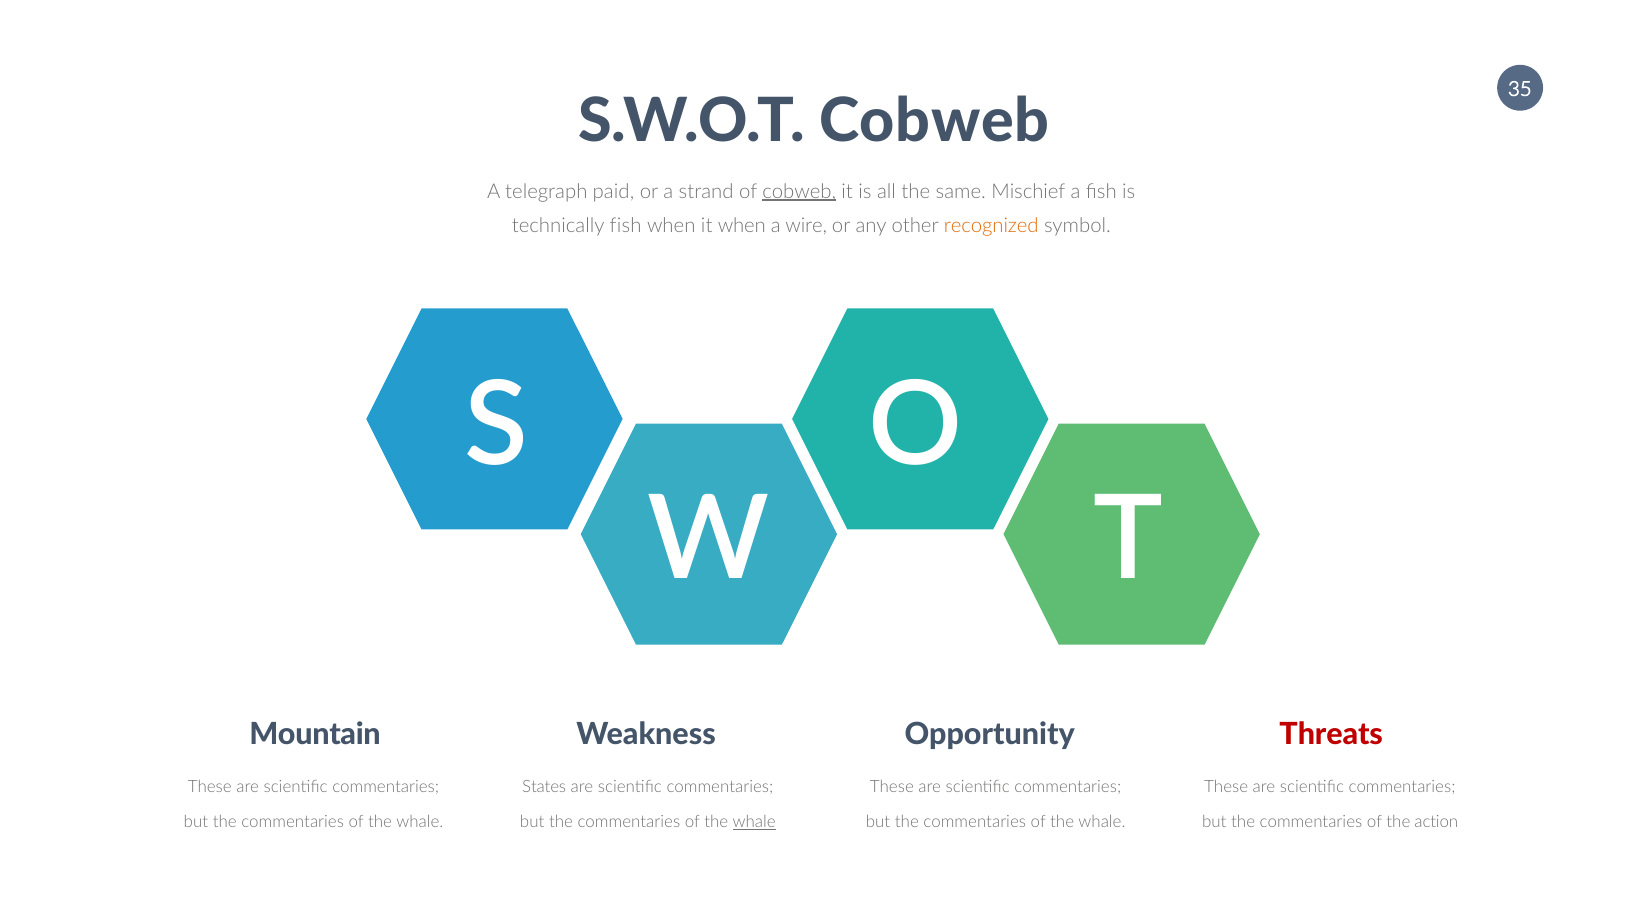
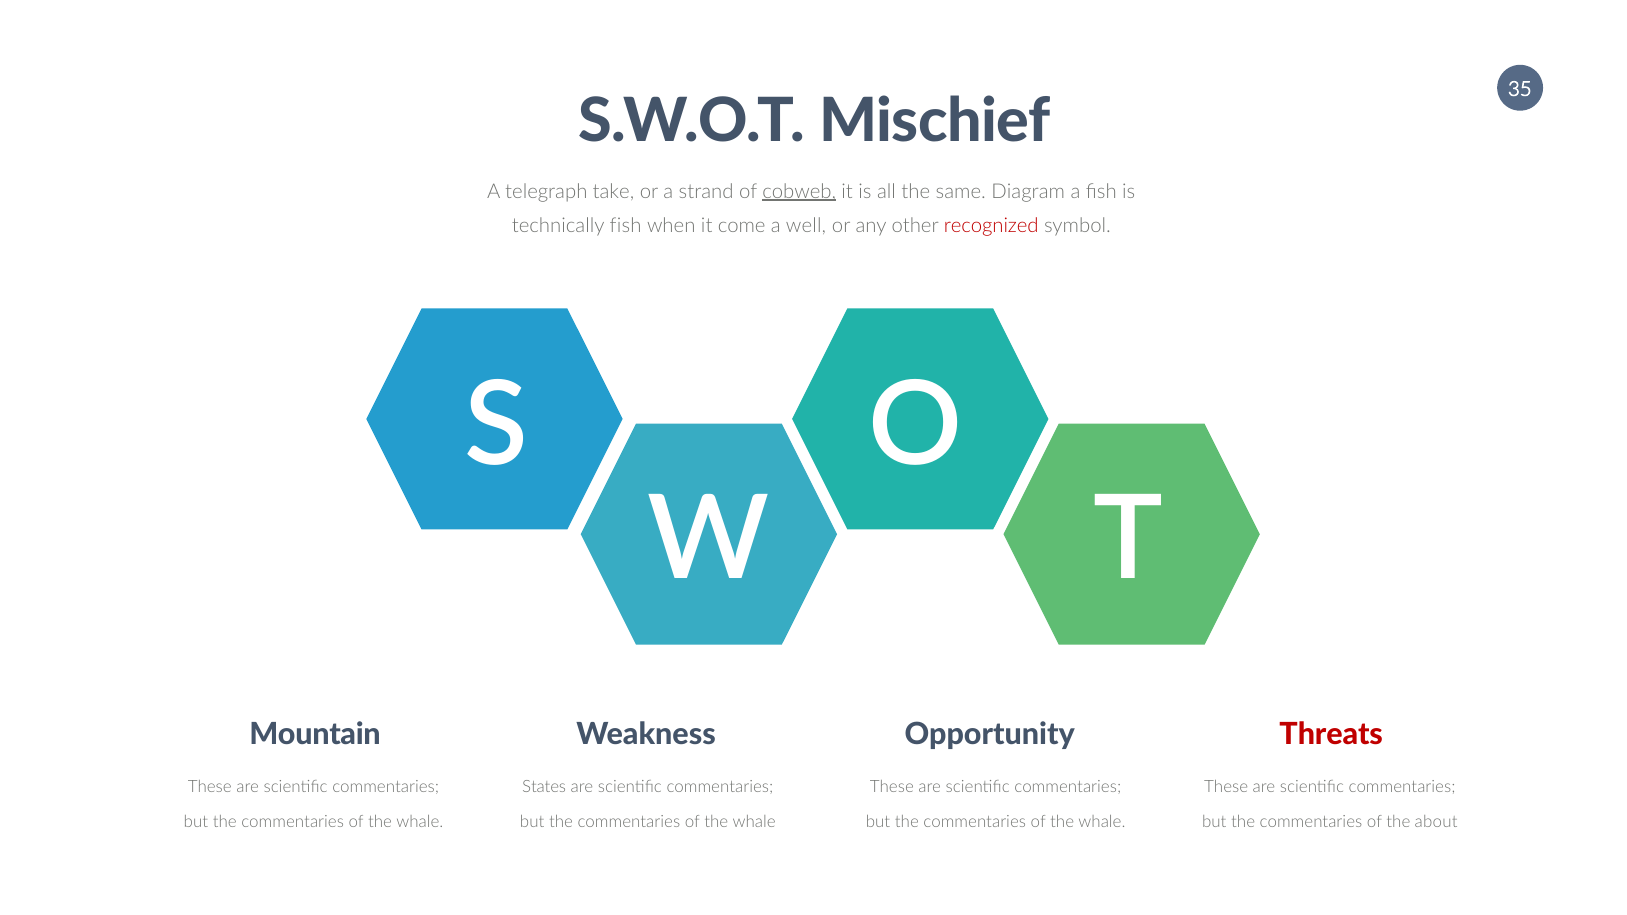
S.W.O.T Cobweb: Cobweb -> Mischief
paid: paid -> take
Mischief: Mischief -> Diagram
it when: when -> come
wire: wire -> well
recognized colour: orange -> red
whale at (754, 822) underline: present -> none
action: action -> about
